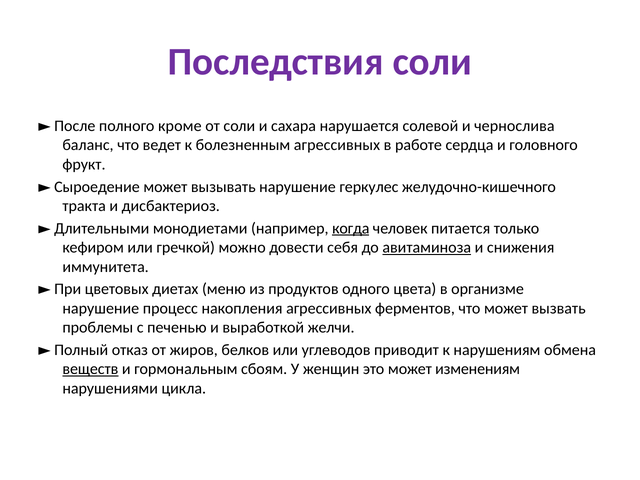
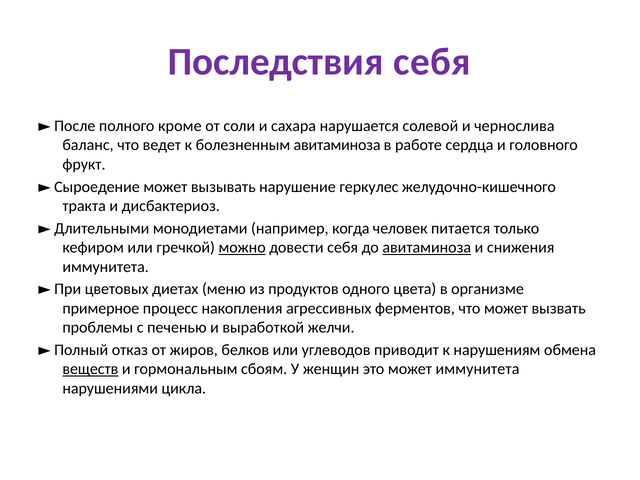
Последствия соли: соли -> себя
болезненным агрессивных: агрессивных -> авитаминоза
когда underline: present -> none
можно underline: none -> present
нарушение at (101, 308): нарушение -> примерное
может изменениям: изменениям -> иммунитета
